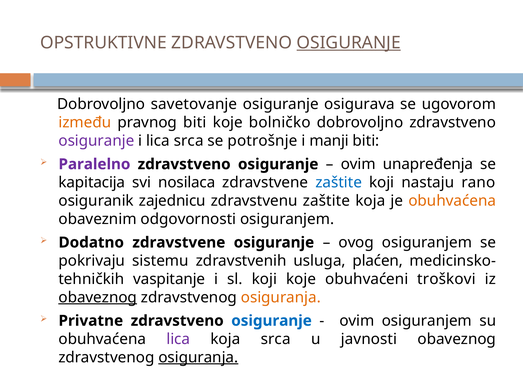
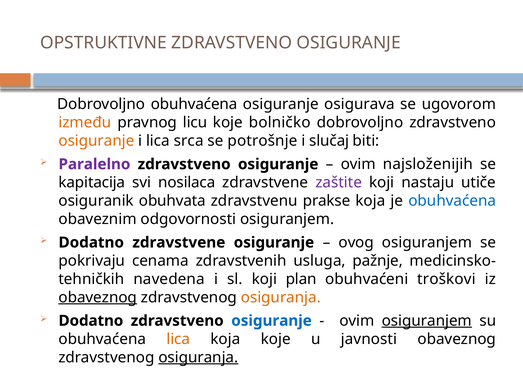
OSIGURANJE at (349, 43) underline: present -> none
Dobrovoljno savetovanje: savetovanje -> obuhvaćena
pravnog biti: biti -> licu
osiguranje at (96, 141) colour: purple -> orange
manji: manji -> slučaj
unapređenja: unapređenja -> najsloženijih
zaštite at (339, 183) colour: blue -> purple
rano: rano -> utiče
zajednicu: zajednicu -> obuhvata
zdravstvenu zaštite: zaštite -> prakse
obuhvaćena at (452, 201) colour: orange -> blue
sistemu: sistemu -> cenama
plaćen: plaćen -> pažnje
vaspitanje: vaspitanje -> navedena
koji koje: koje -> plan
Privatne at (91, 321): Privatne -> Dodatno
osiguranjem at (427, 321) underline: none -> present
lica at (178, 339) colour: purple -> orange
koja srca: srca -> koje
